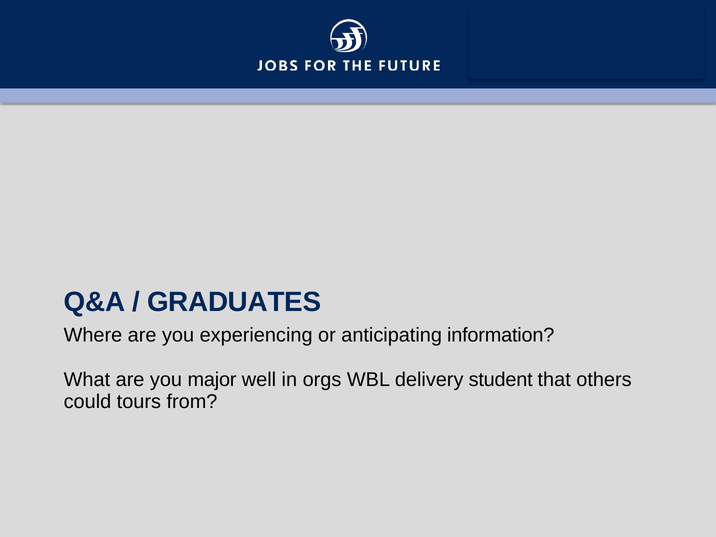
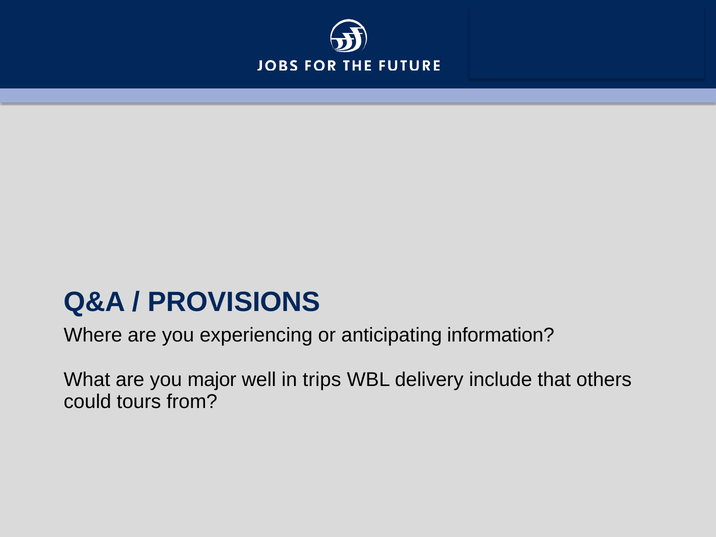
GRADUATES: GRADUATES -> PROVISIONS
orgs: orgs -> trips
student: student -> include
